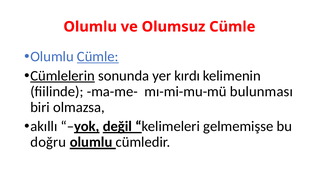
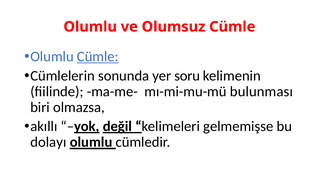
Cümlelerin underline: present -> none
kırdı: kırdı -> soru
doğru: doğru -> dolayı
